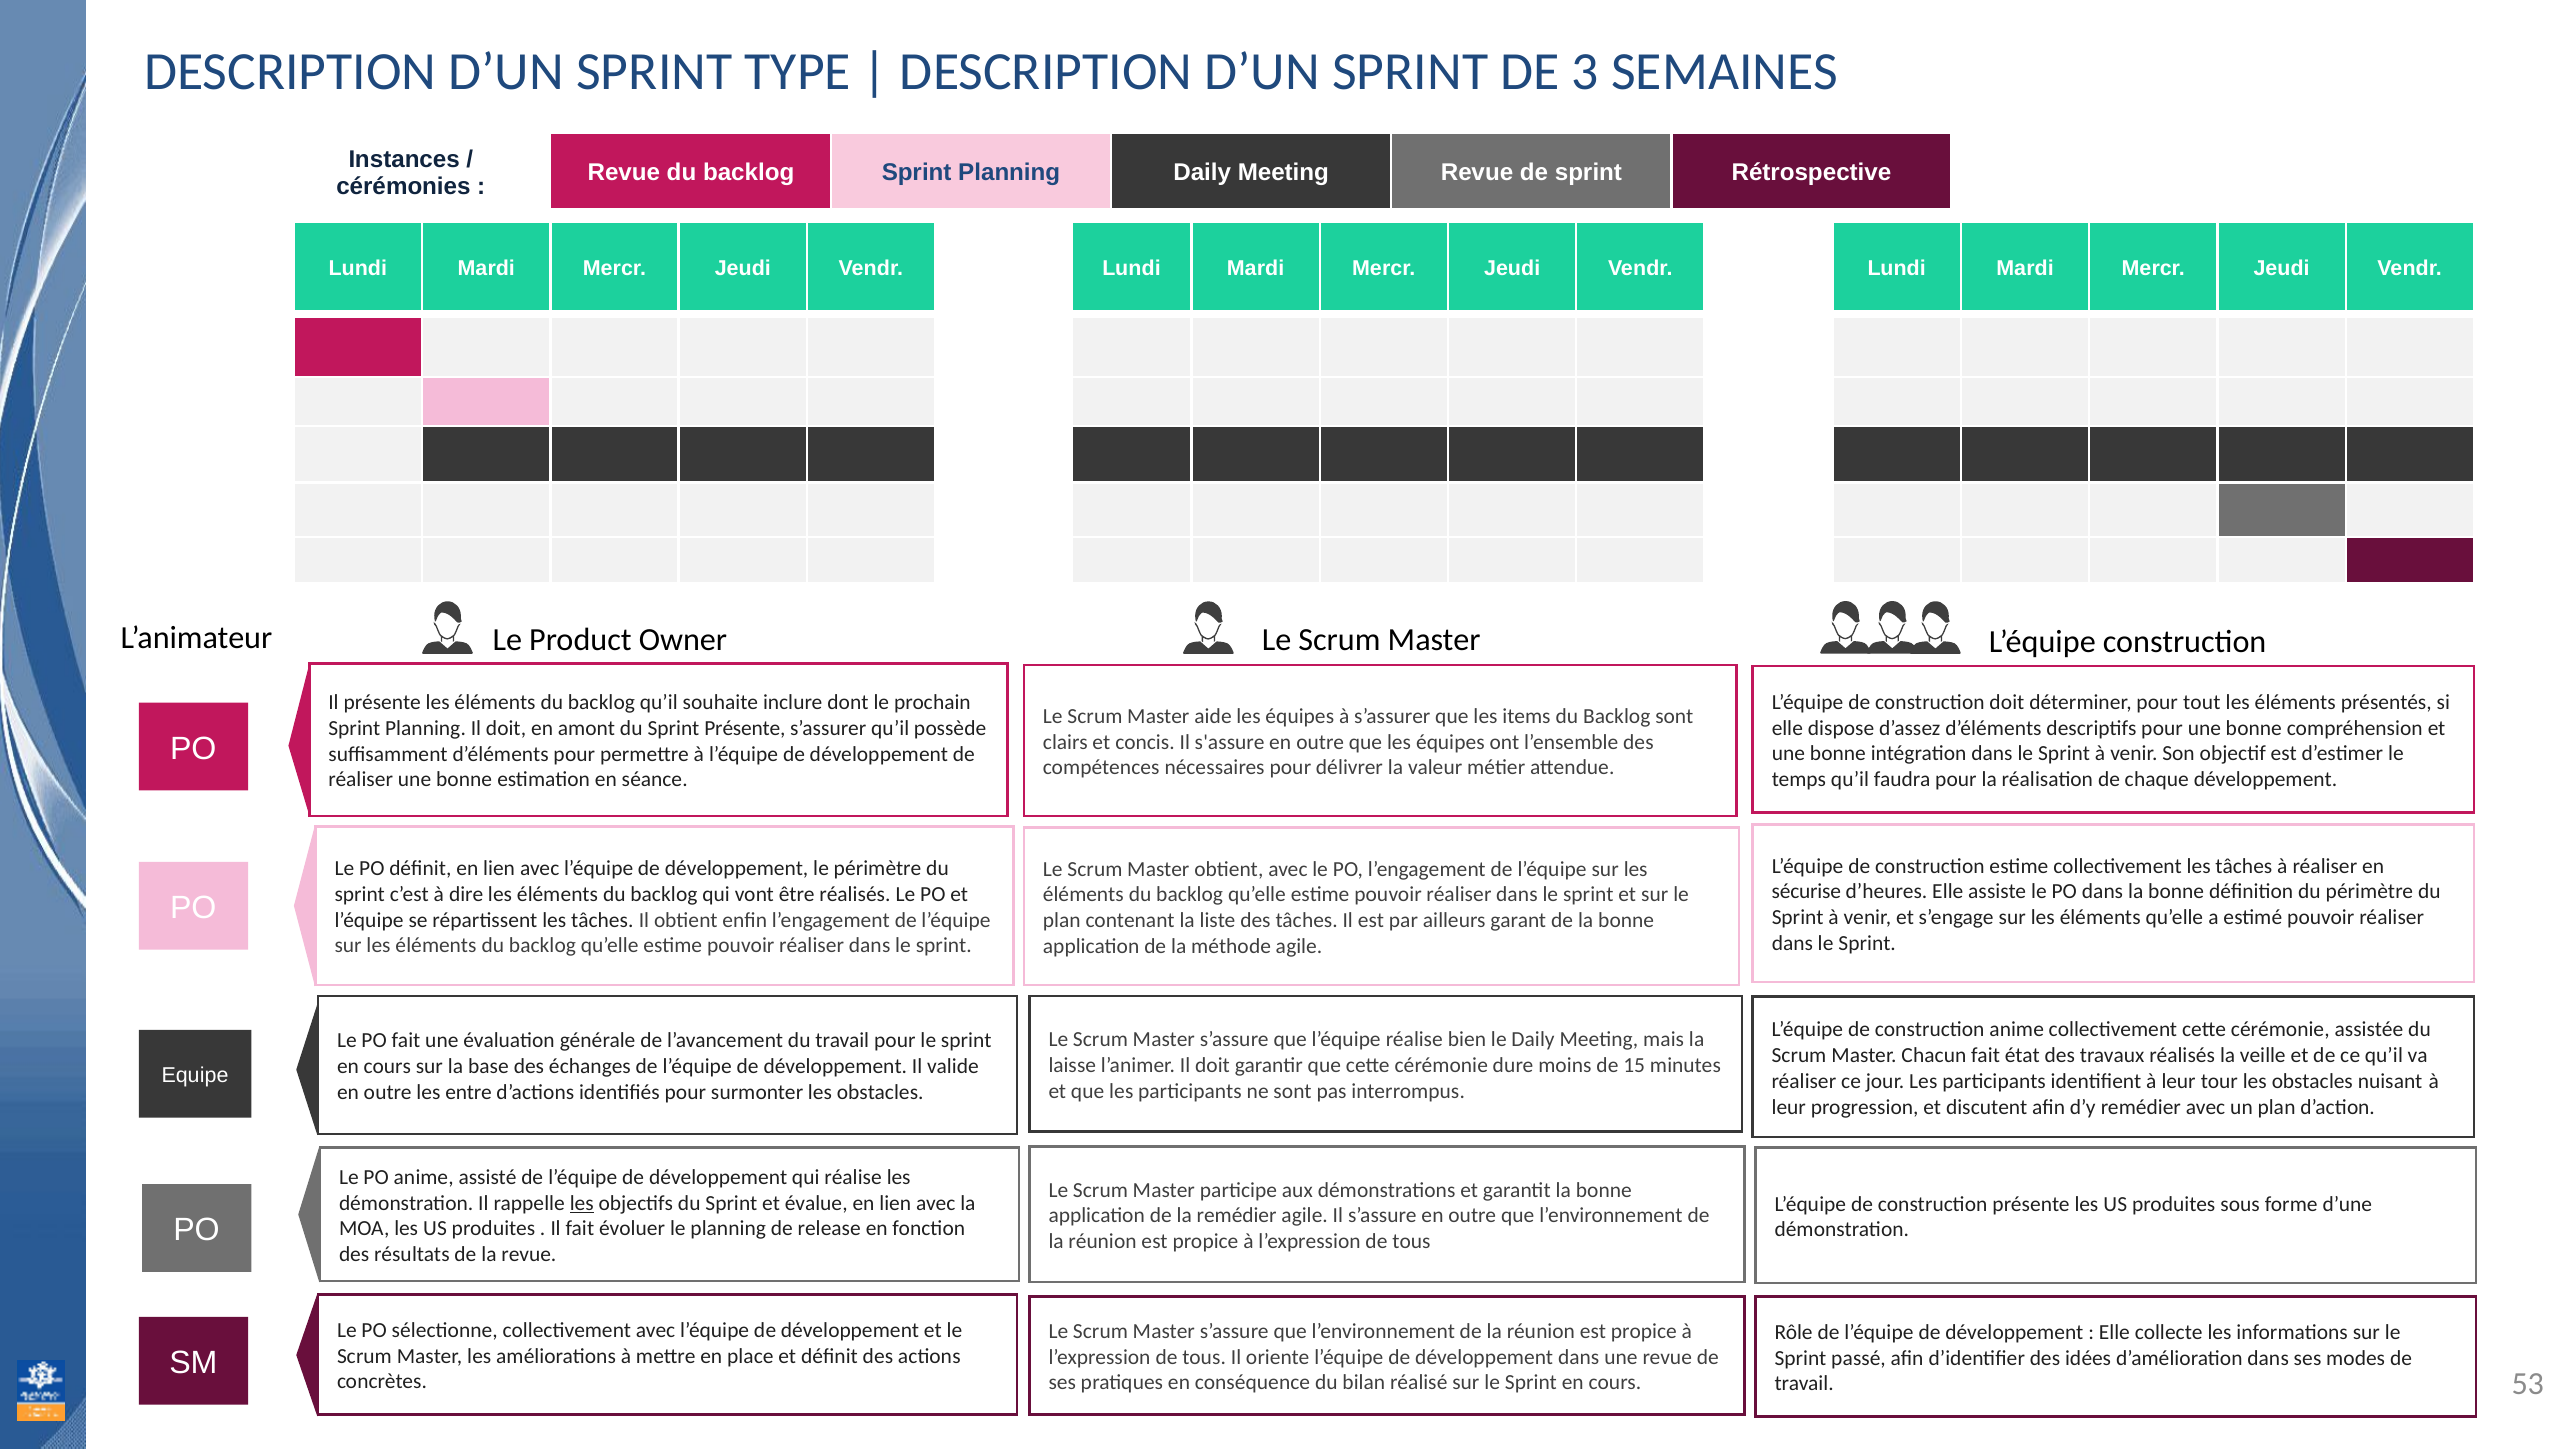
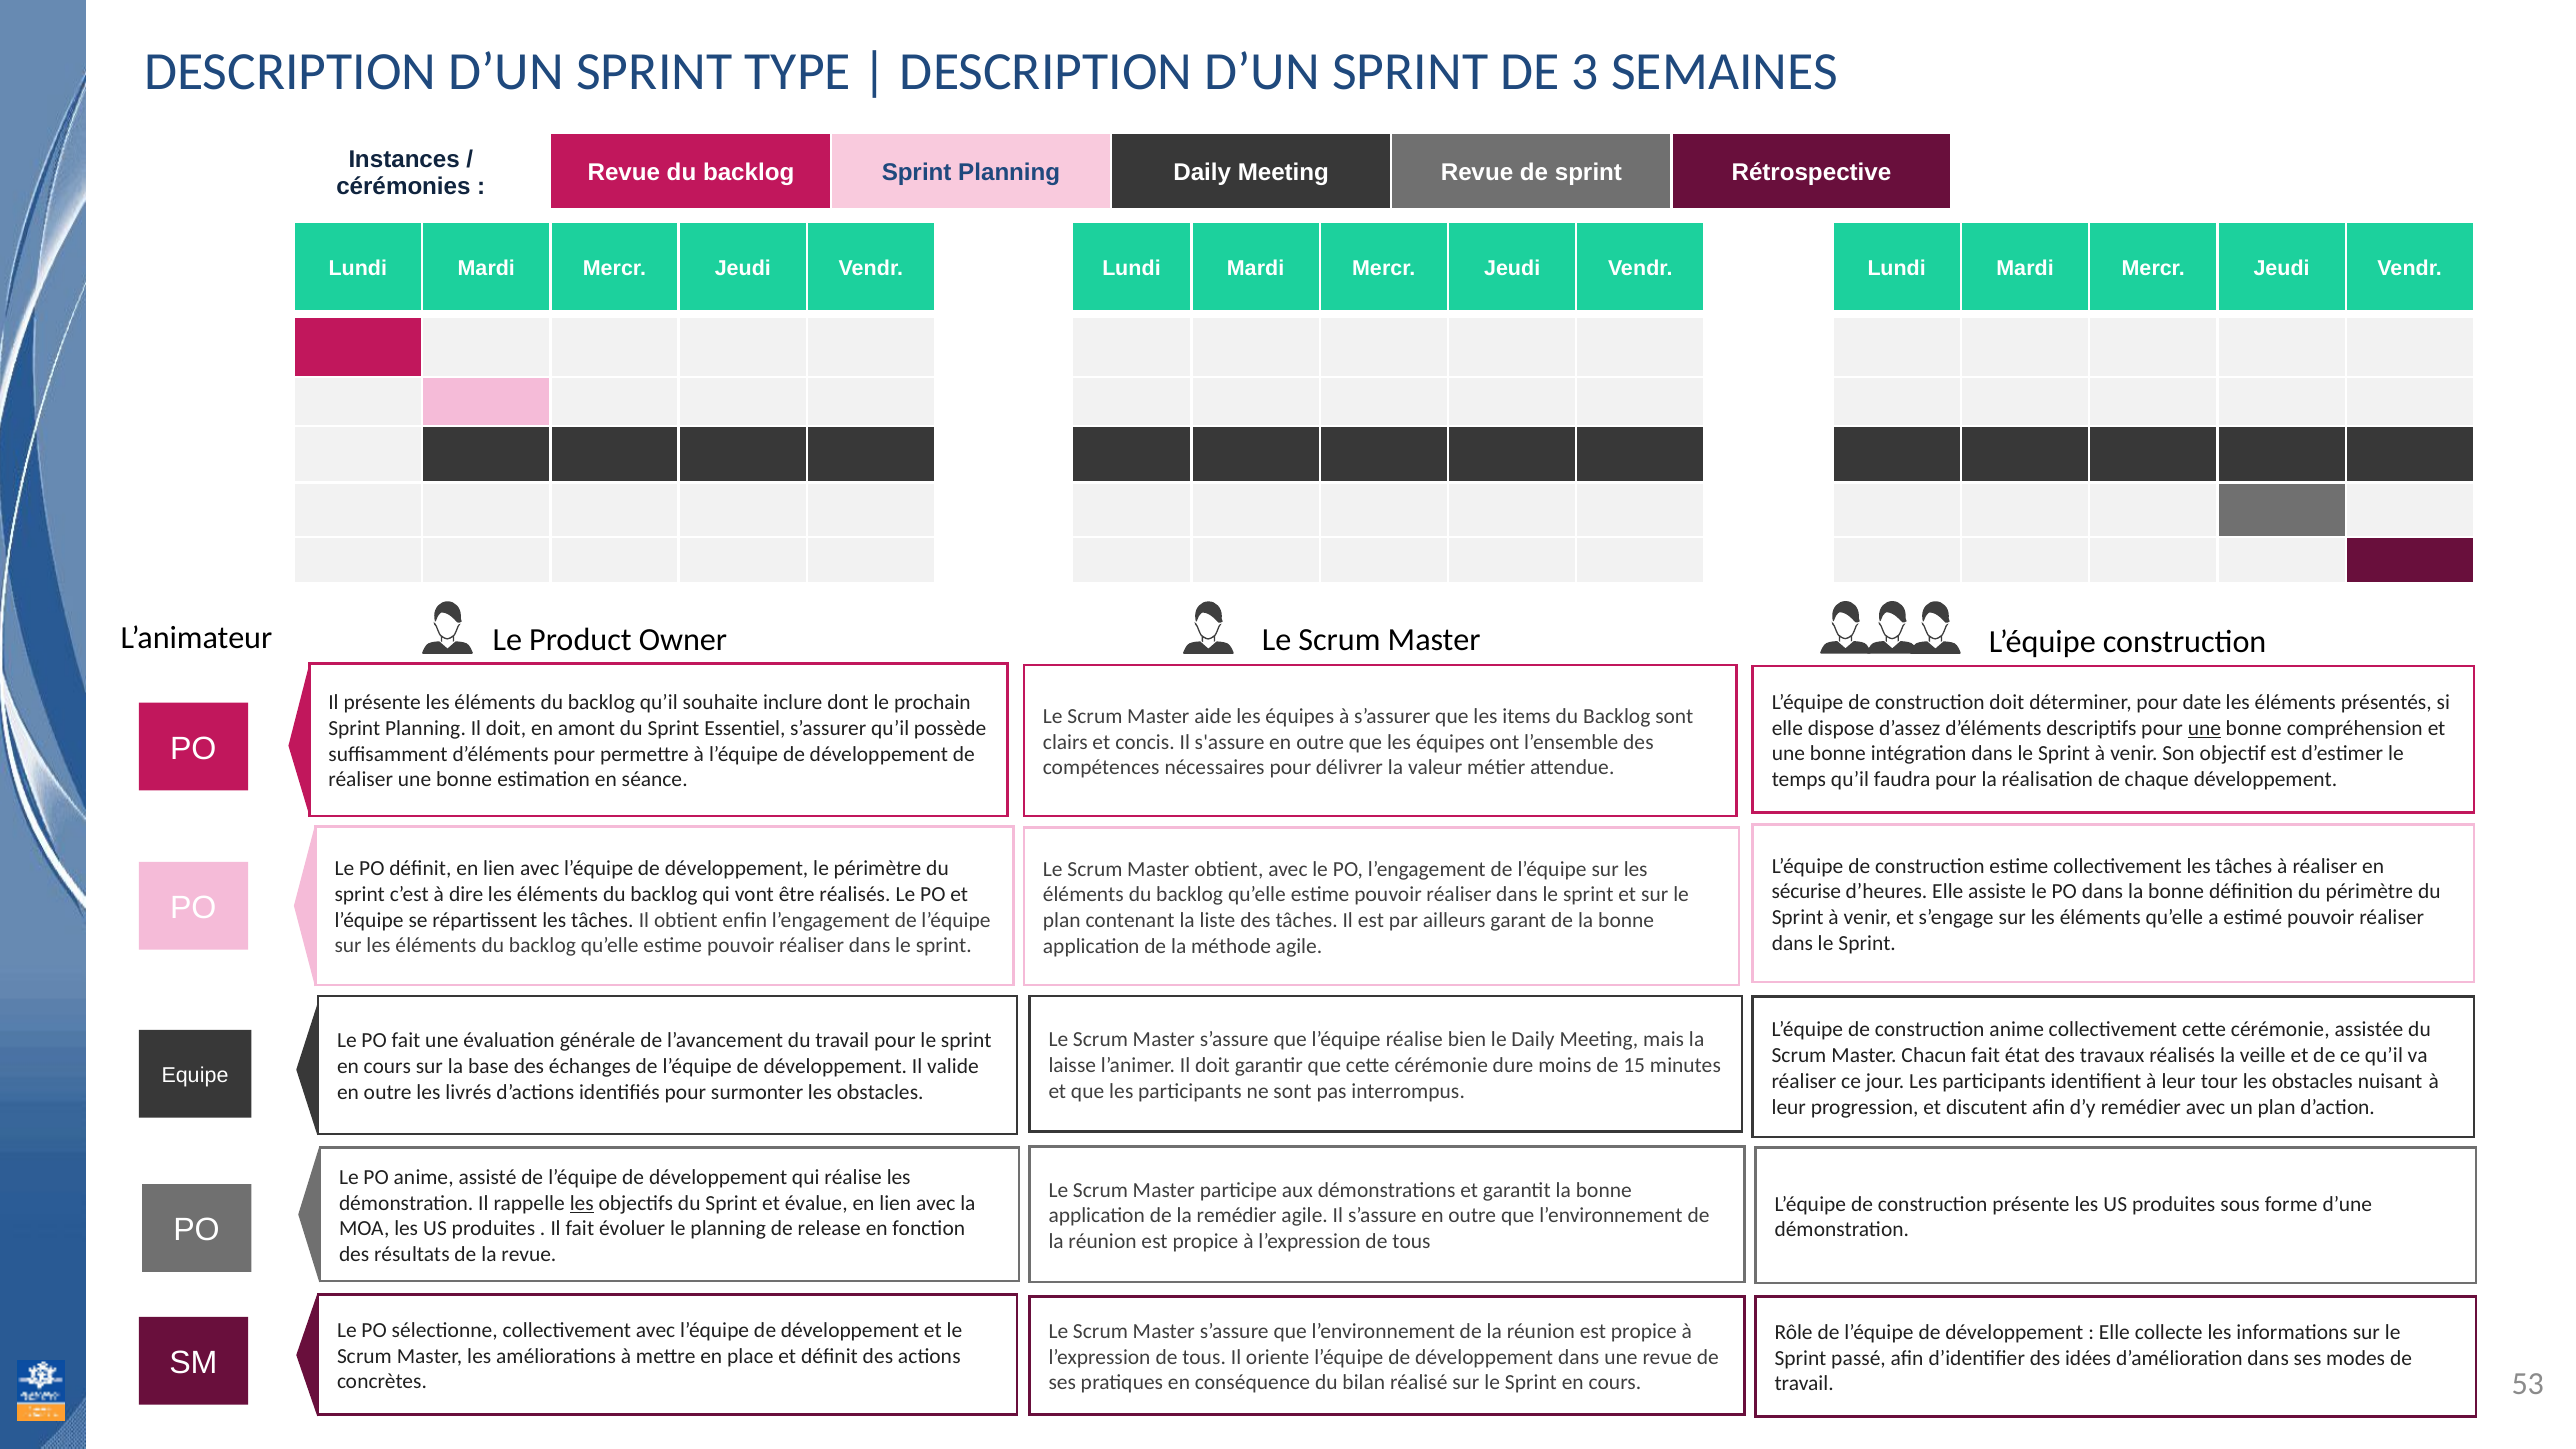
tout: tout -> date
une at (2204, 728) underline: none -> present
Sprint Présente: Présente -> Essentiel
entre: entre -> livrés
